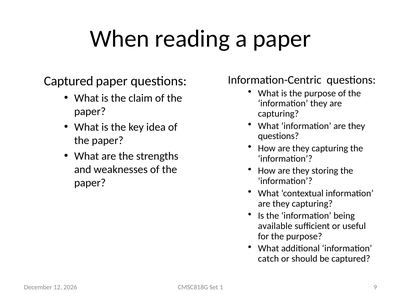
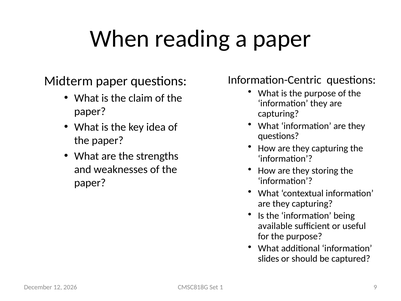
Captured at (69, 81): Captured -> Midterm
catch: catch -> slides
